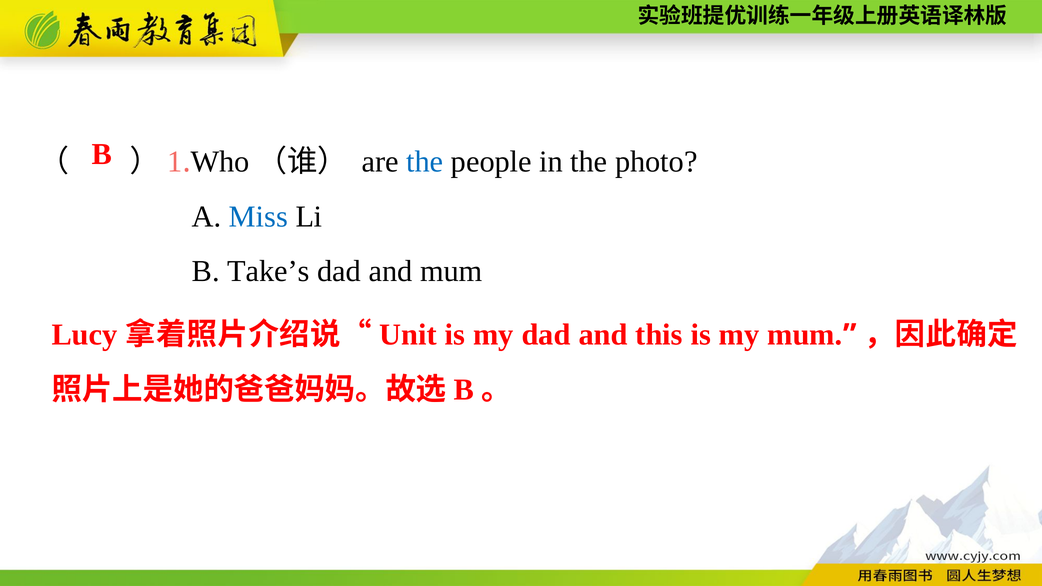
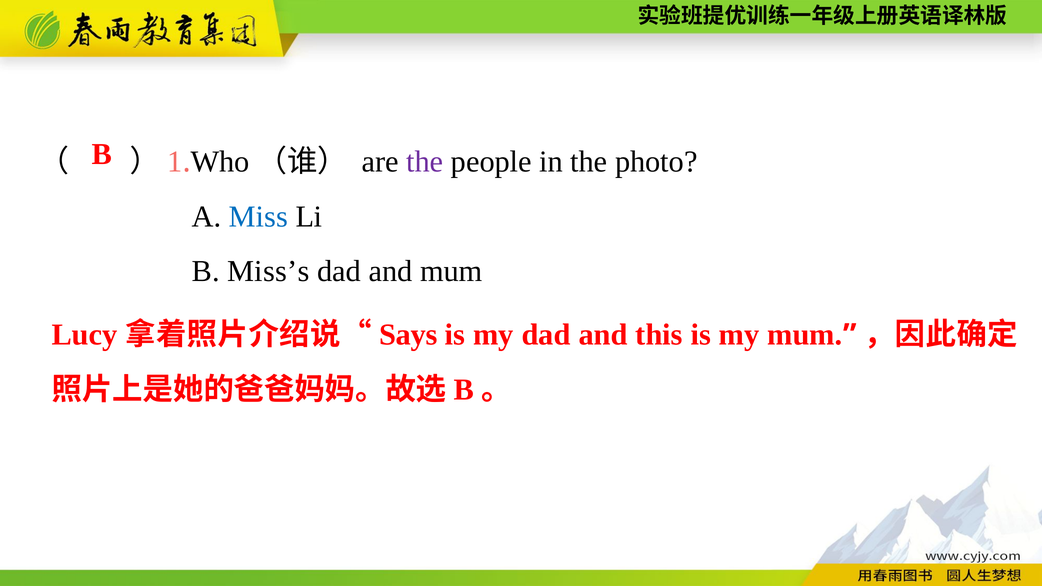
the at (425, 162) colour: blue -> purple
Take’s: Take’s -> Miss’s
Unit: Unit -> Says
